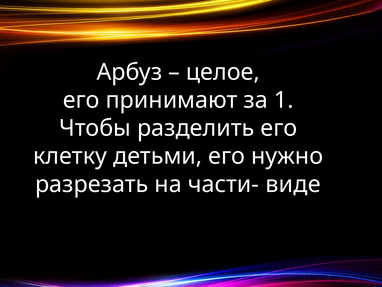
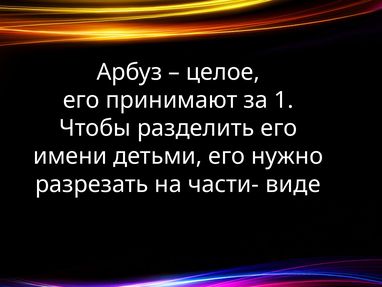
клетку: клетку -> имени
